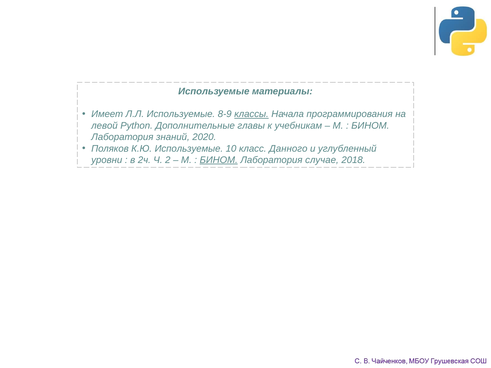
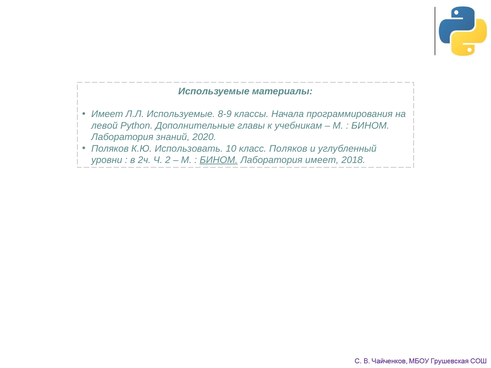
классы underline: present -> none
К.Ю Используемые: Используемые -> Использовать
класс Данного: Данного -> Поляков
Лаборатория случае: случае -> имеет
